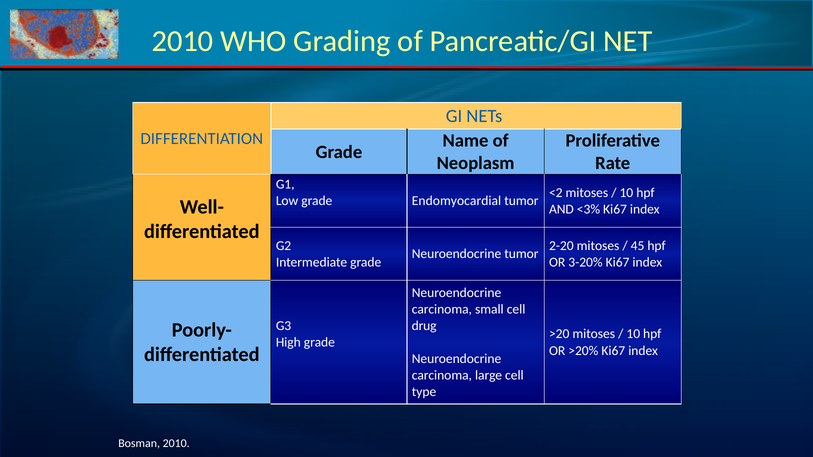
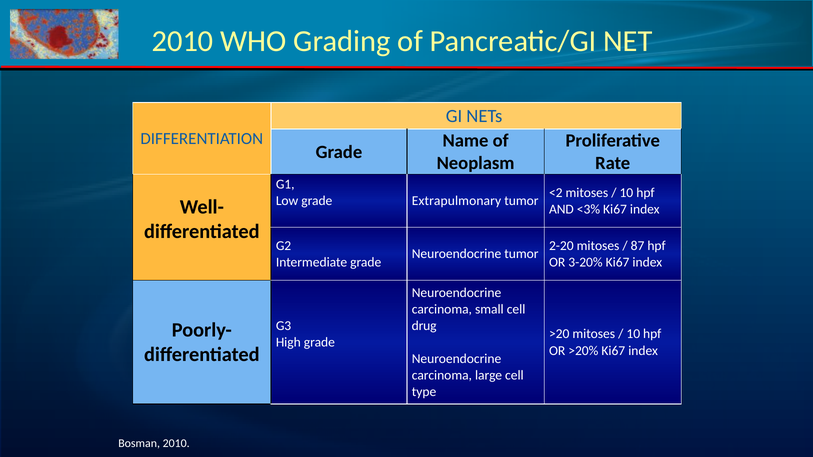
Endomyocardial: Endomyocardial -> Extrapulmonary
45: 45 -> 87
